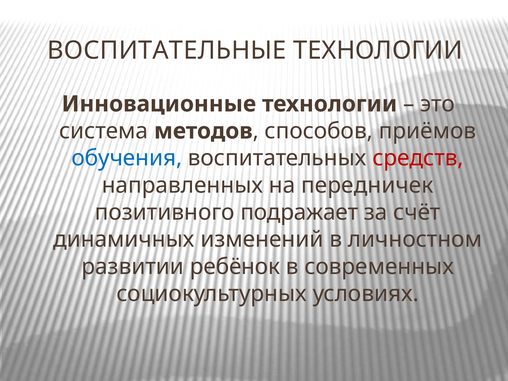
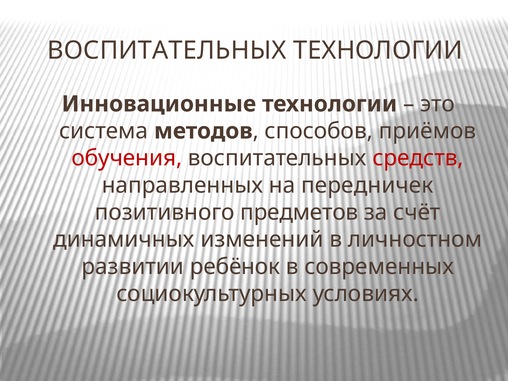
ВОСПИТАТЕЛЬНЫЕ at (167, 50): ВОСПИТАТЕЛЬНЫЕ -> ВОСПИТАТЕЛЬНЫХ
обучения colour: blue -> red
подражает: подражает -> предметов
